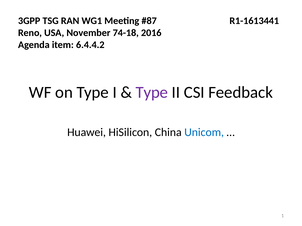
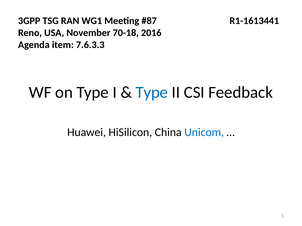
74-18: 74-18 -> 70-18
6.4.4.2: 6.4.4.2 -> 7.6.3.3
Type at (152, 93) colour: purple -> blue
